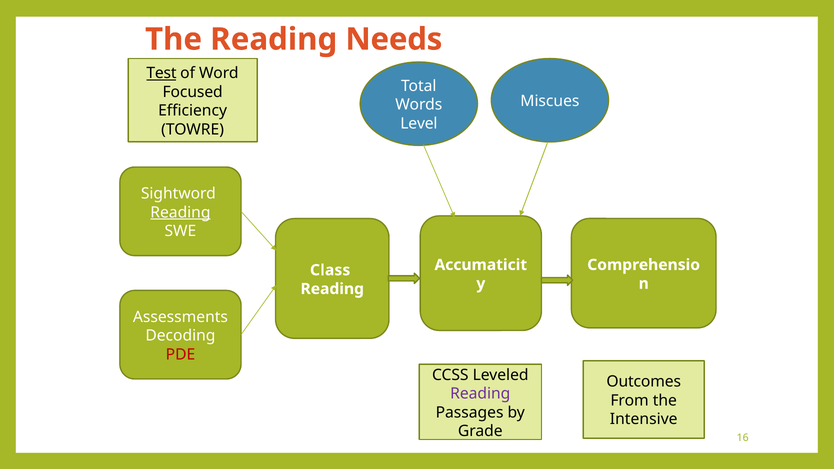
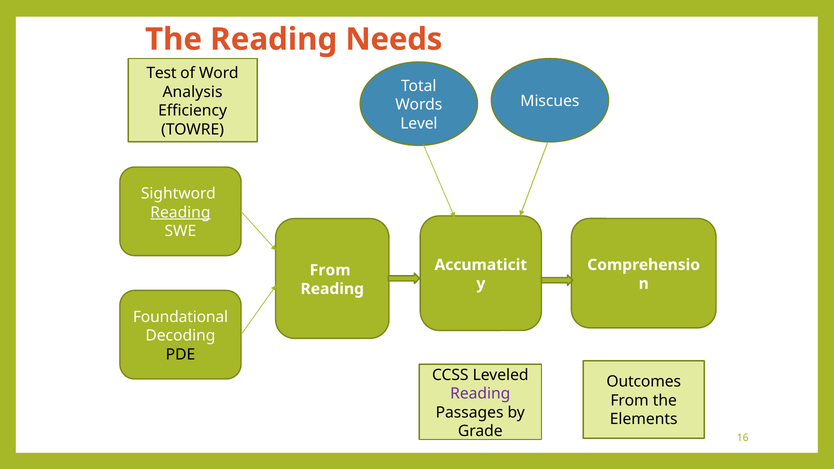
Test underline: present -> none
Focused: Focused -> Analysis
Class at (330, 270): Class -> From
Assessments: Assessments -> Foundational
PDE colour: red -> black
Intensive: Intensive -> Elements
